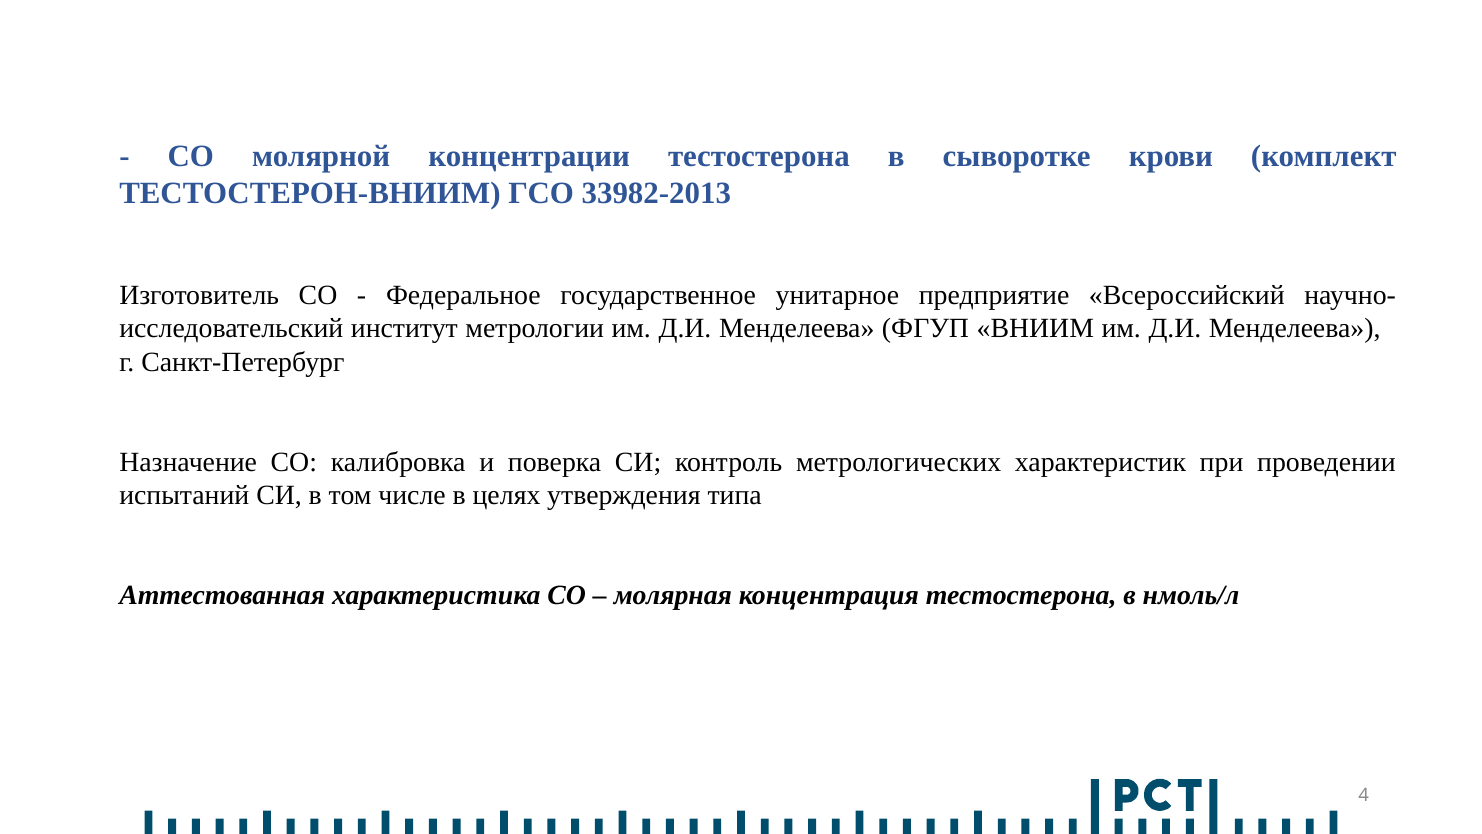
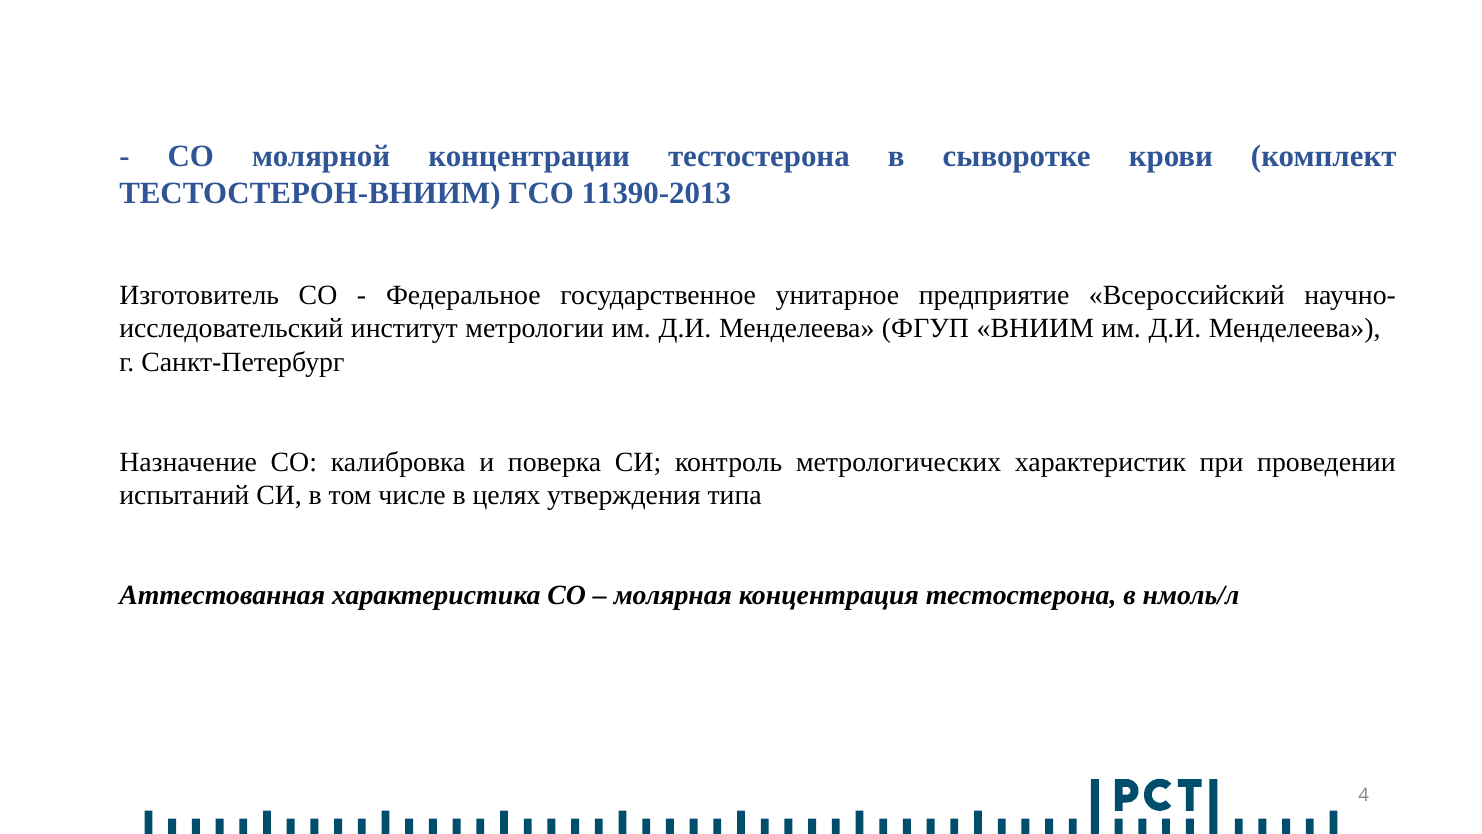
33982-2013: 33982-2013 -> 11390-2013
